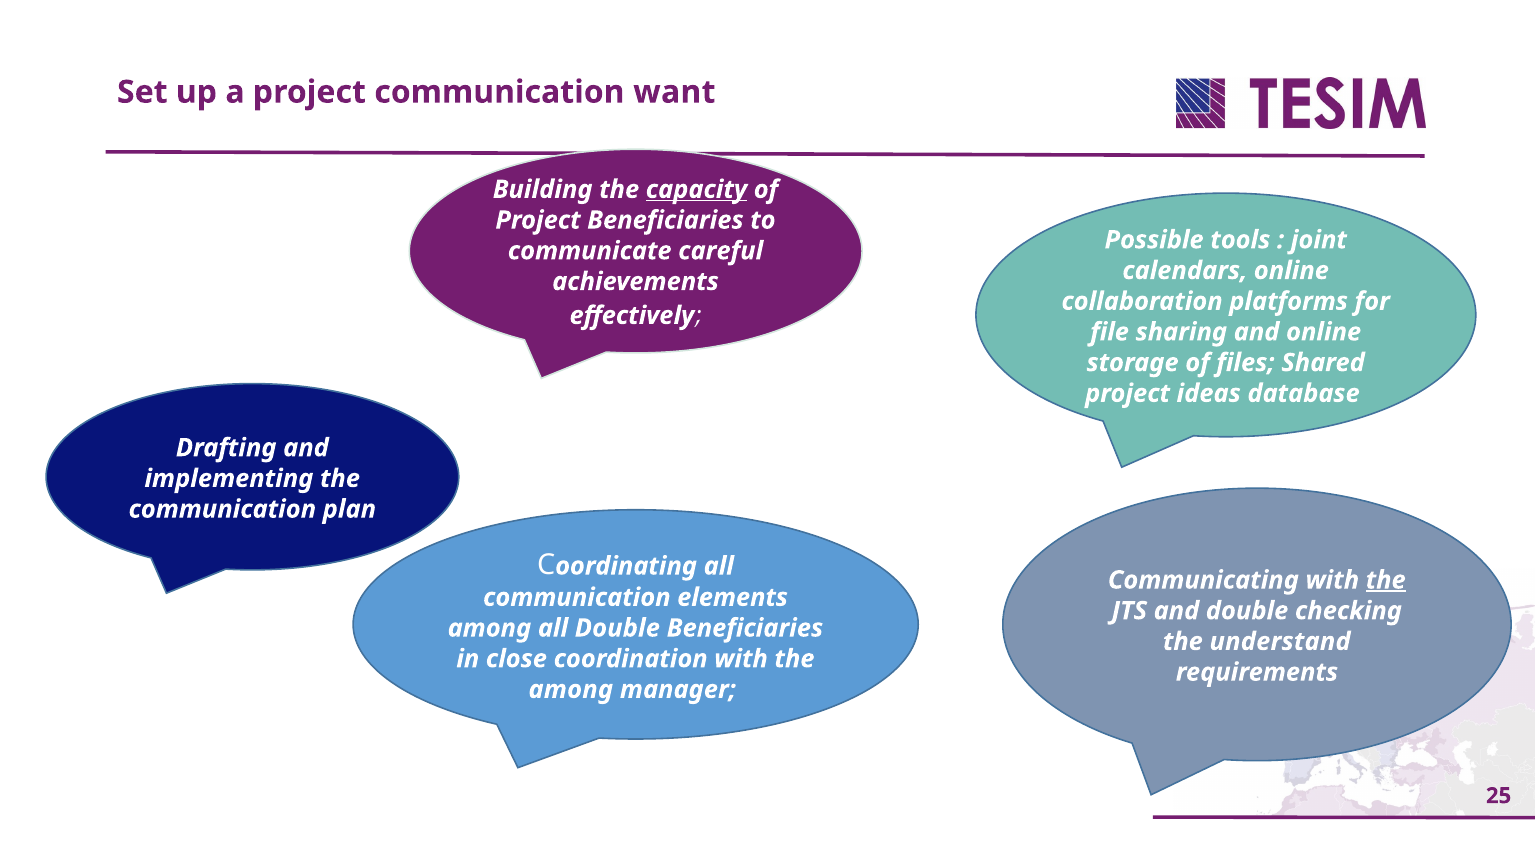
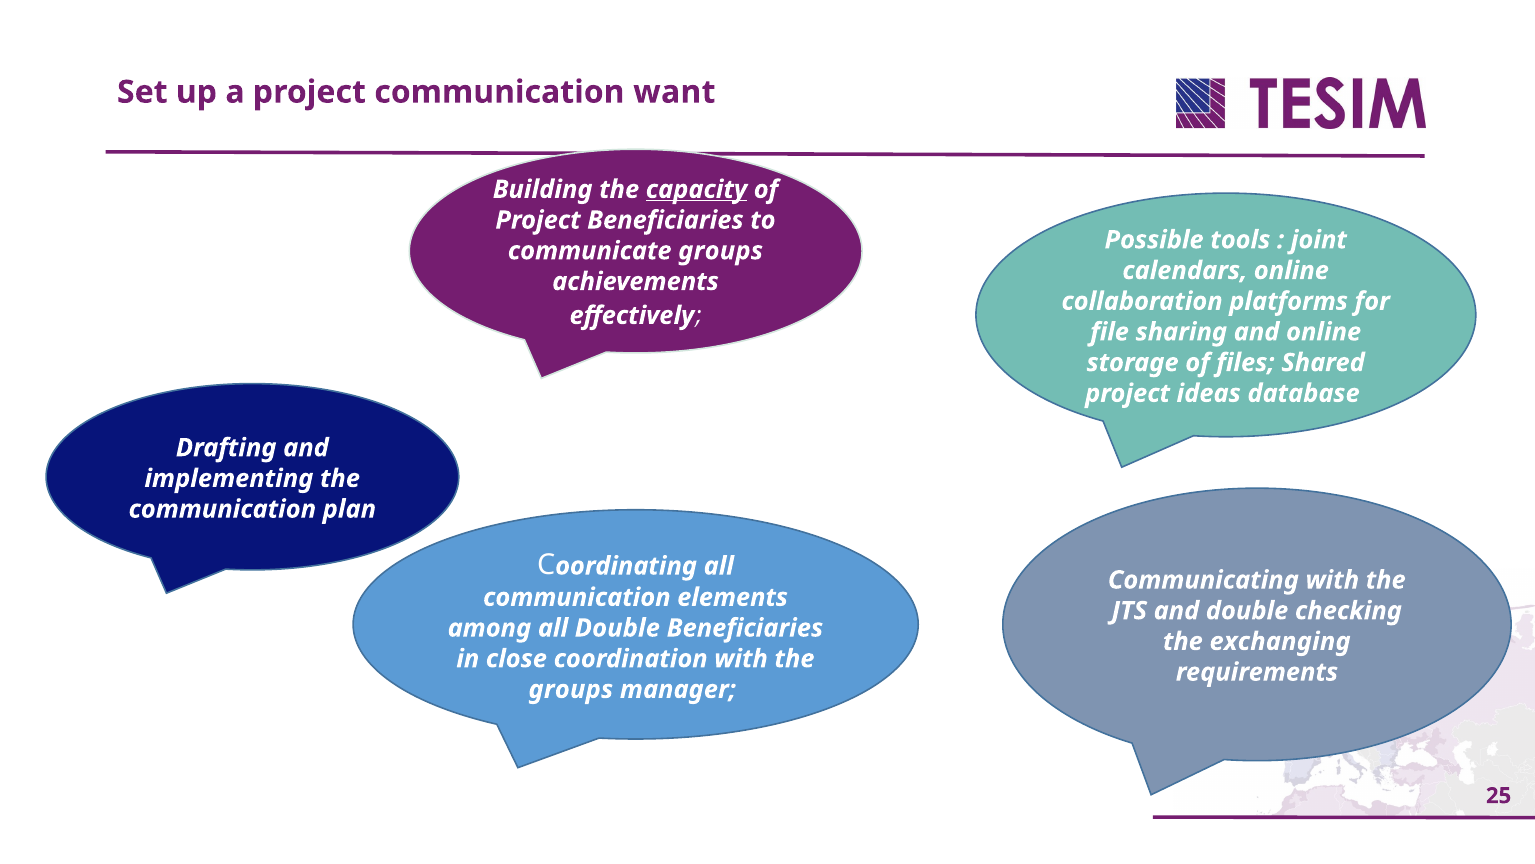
communicate careful: careful -> groups
the at (1386, 580) underline: present -> none
understand: understand -> exchanging
among at (571, 689): among -> groups
